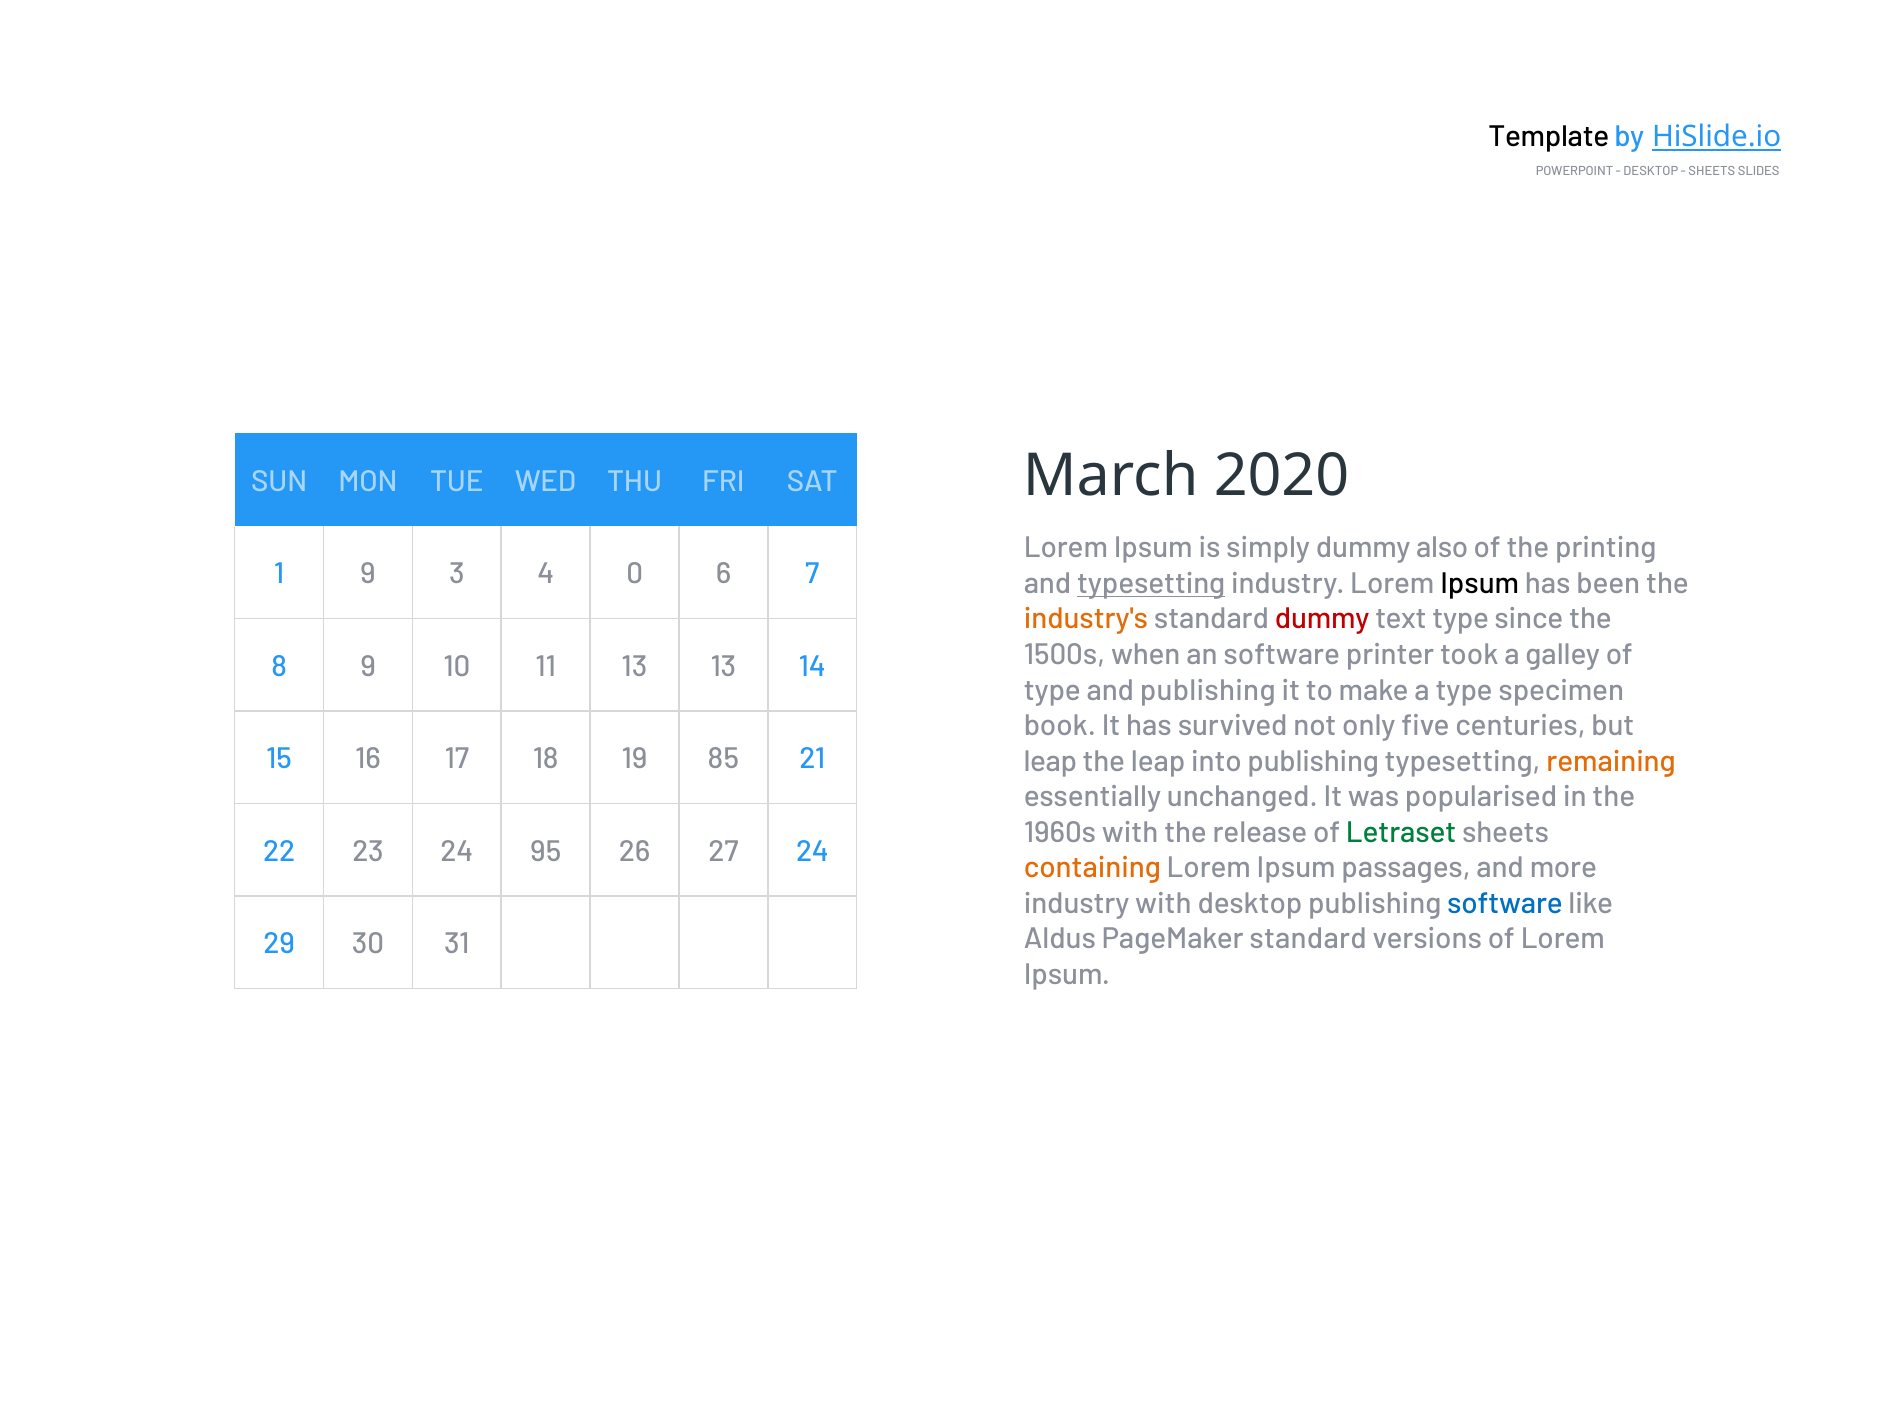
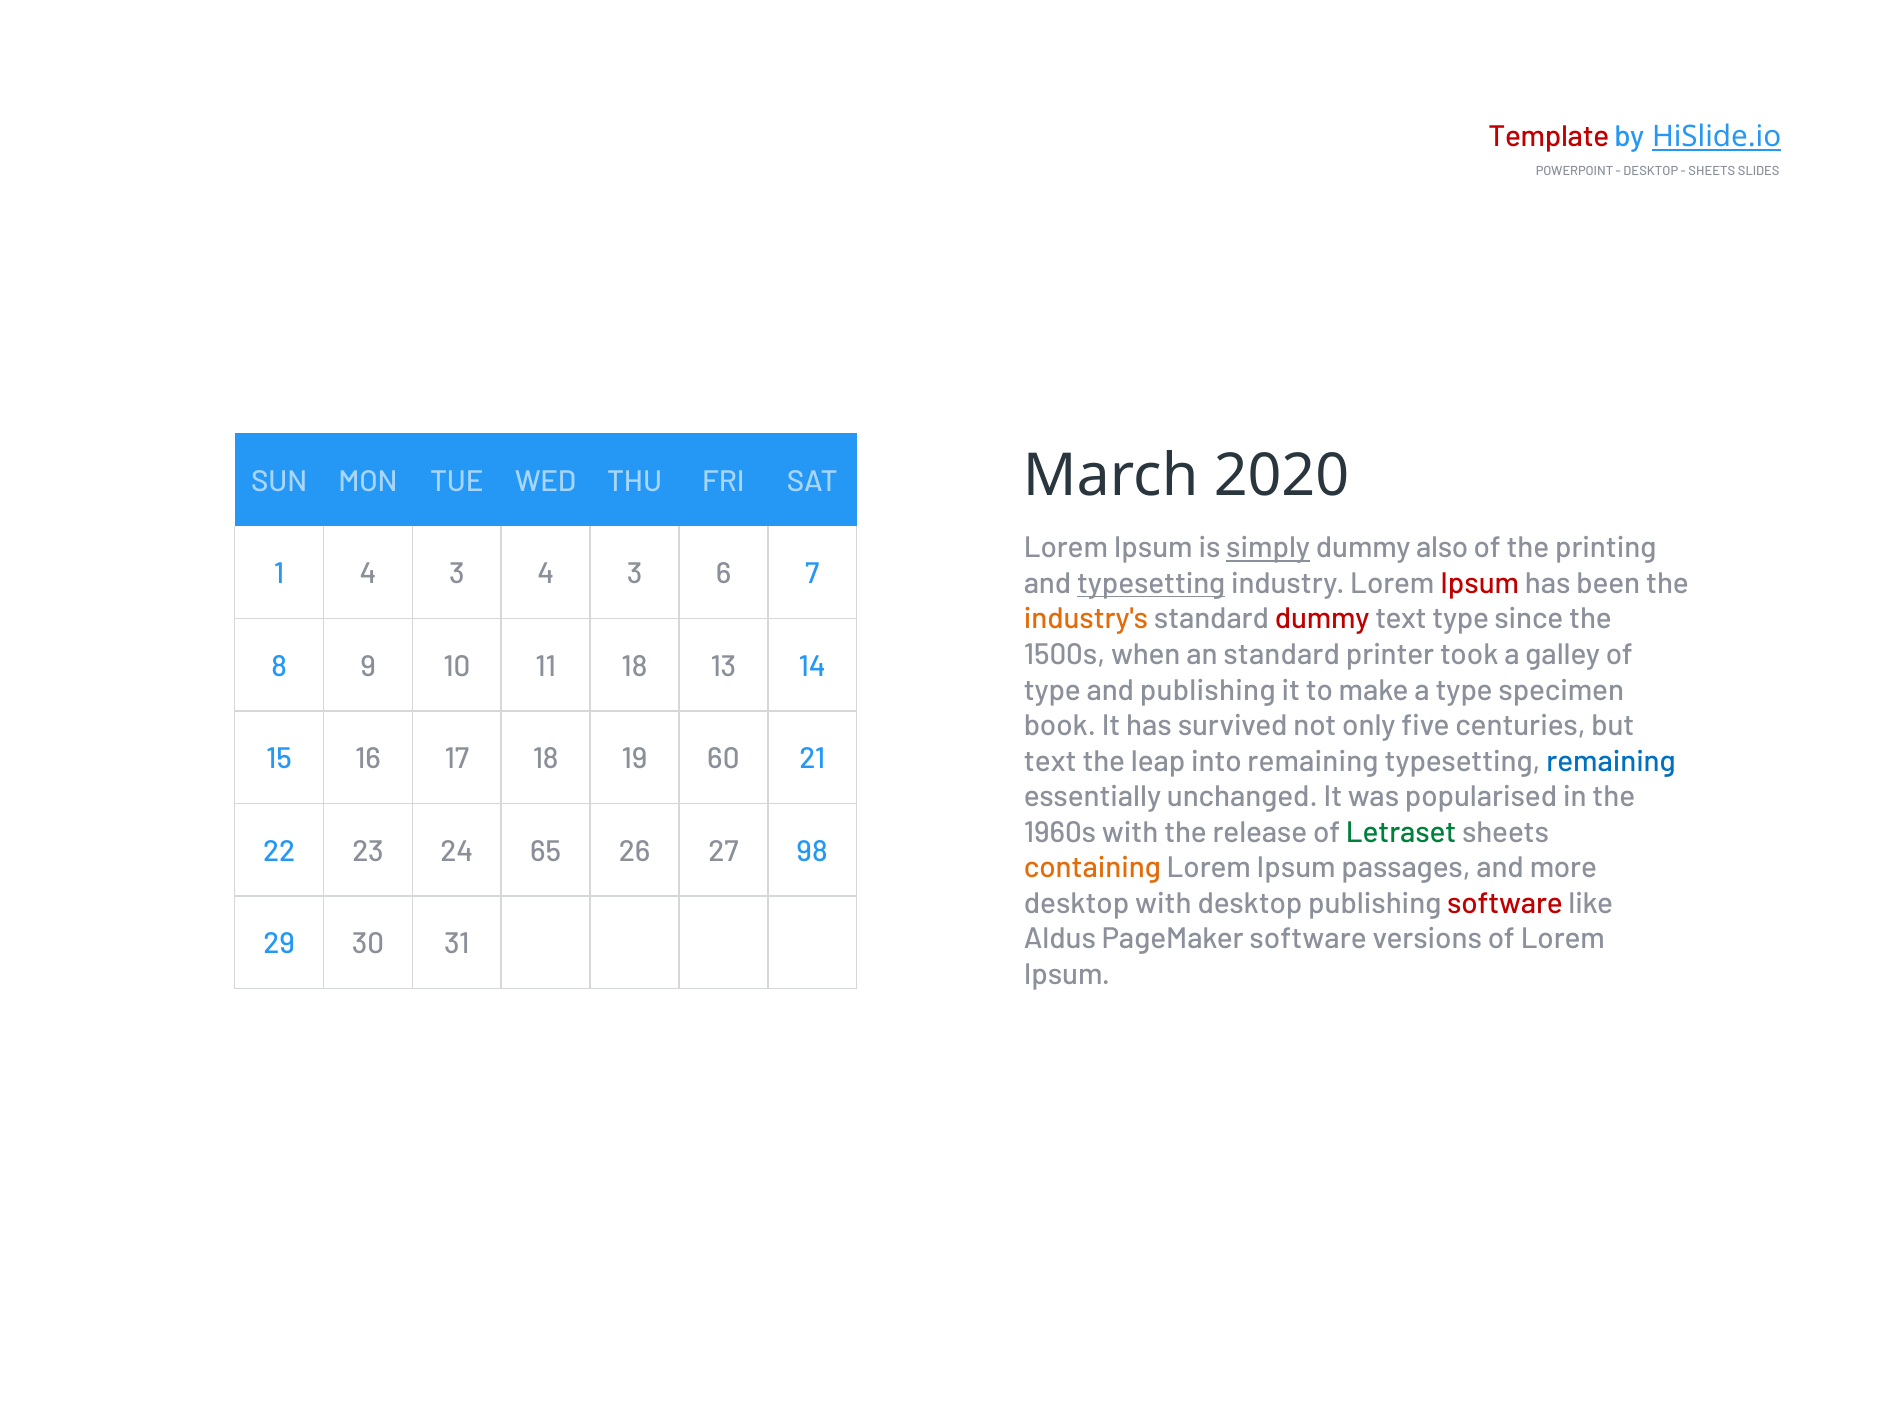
Template colour: black -> red
simply underline: none -> present
1 9: 9 -> 4
3 4 0: 0 -> 3
Ipsum at (1480, 584) colour: black -> red
an software: software -> standard
11 13: 13 -> 18
85: 85 -> 60
leap at (1050, 761): leap -> text
into publishing: publishing -> remaining
remaining at (1611, 761) colour: orange -> blue
95: 95 -> 65
27 24: 24 -> 98
industry at (1077, 903): industry -> desktop
software at (1505, 903) colour: blue -> red
PageMaker standard: standard -> software
